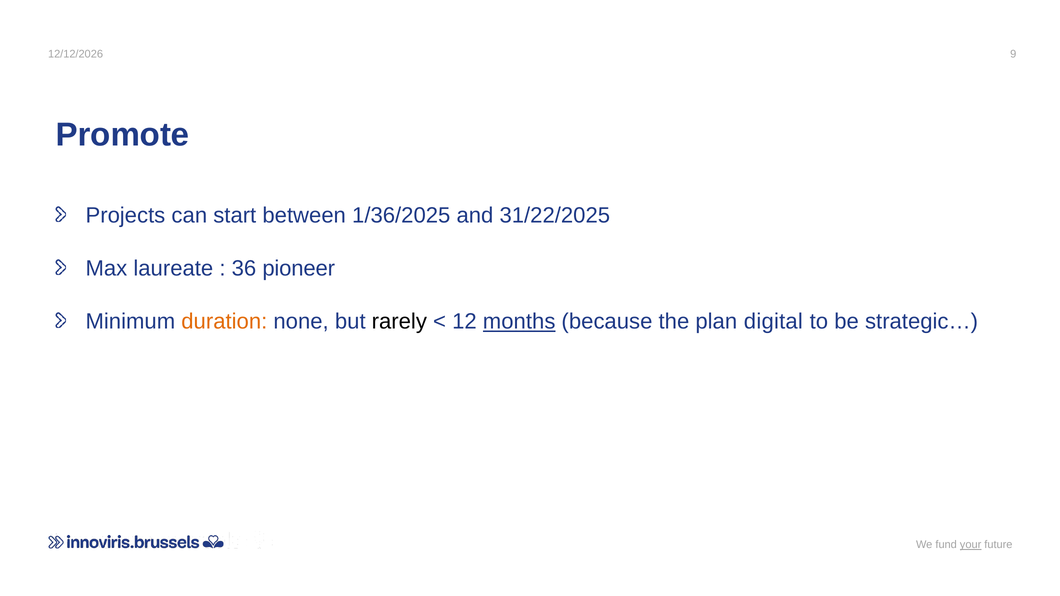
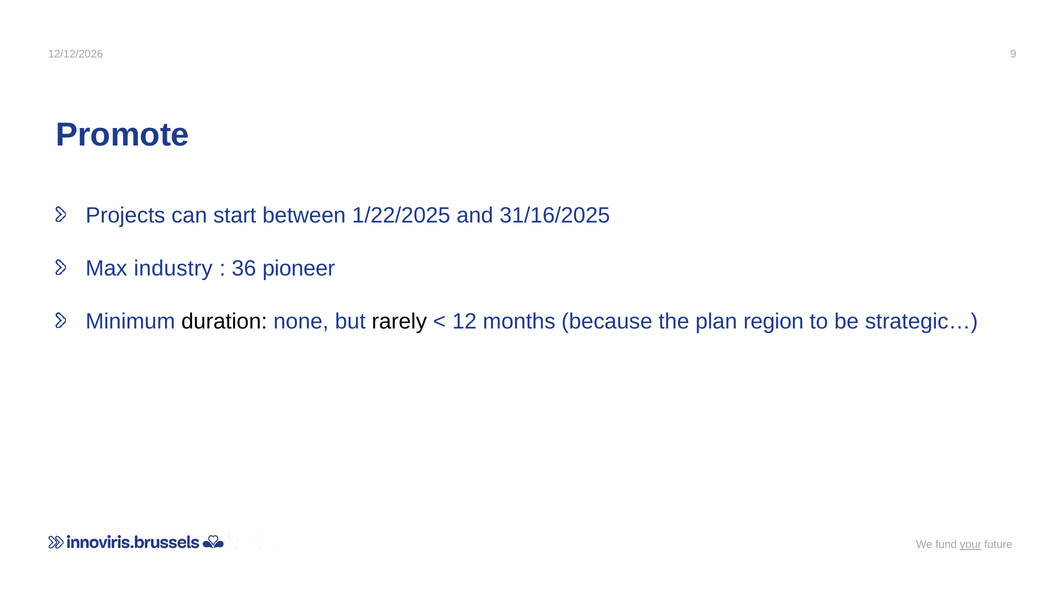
1/36/2025: 1/36/2025 -> 1/22/2025
31/22/2025: 31/22/2025 -> 31/16/2025
laureate: laureate -> industry
duration colour: orange -> black
months underline: present -> none
digital: digital -> region
